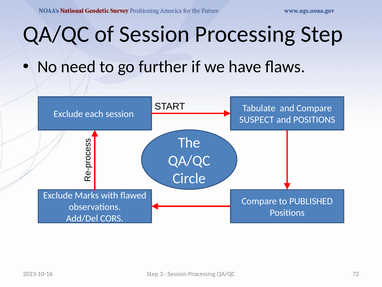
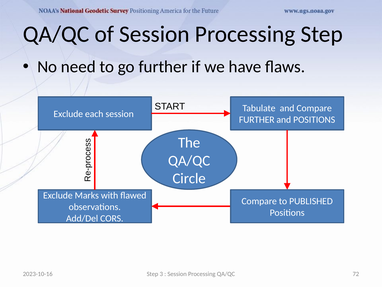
SUSPECT at (257, 120): SUSPECT -> FURTHER
